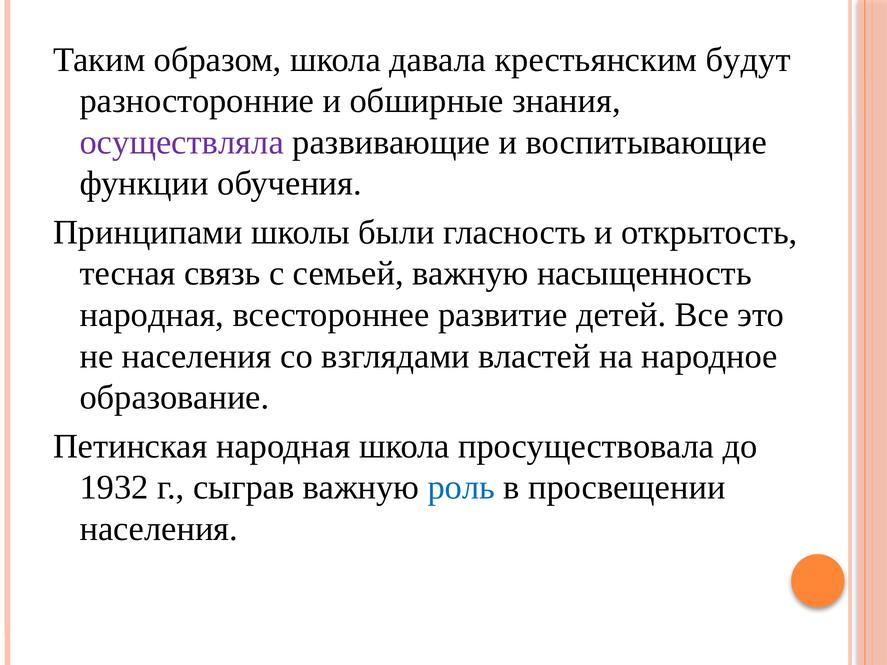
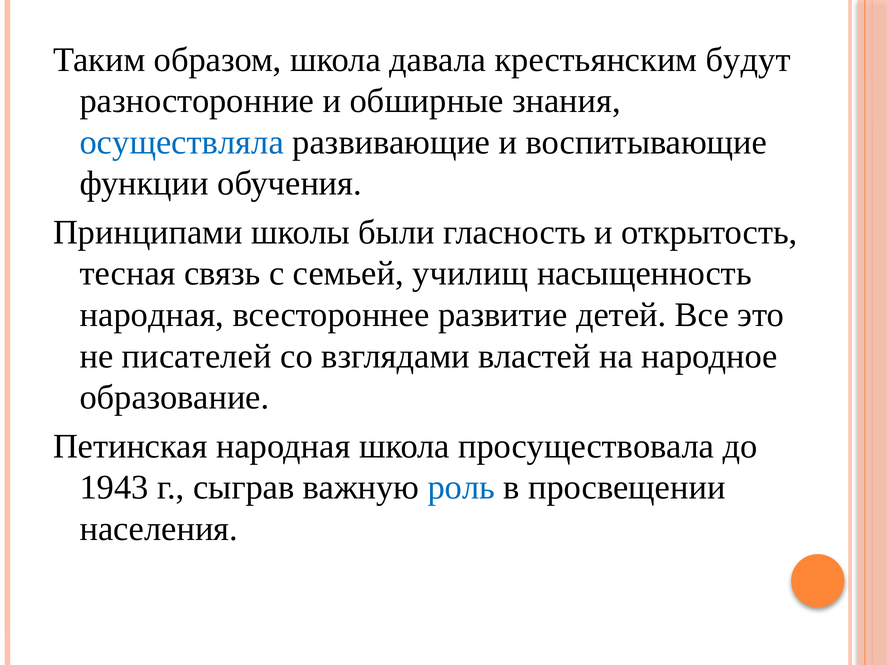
осуществляла colour: purple -> blue
семьей важную: важную -> училищ
не населения: населения -> писателей
1932: 1932 -> 1943
